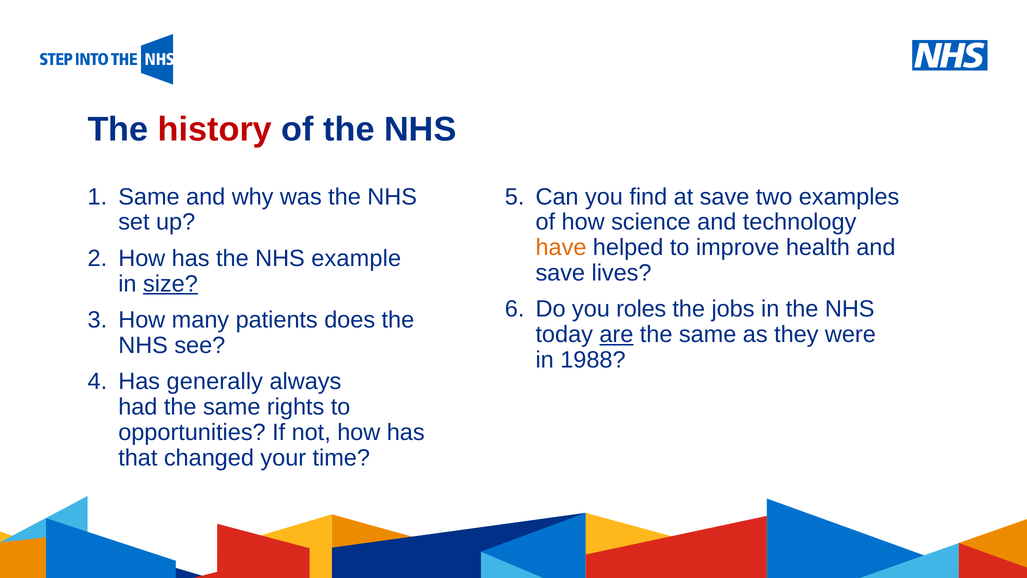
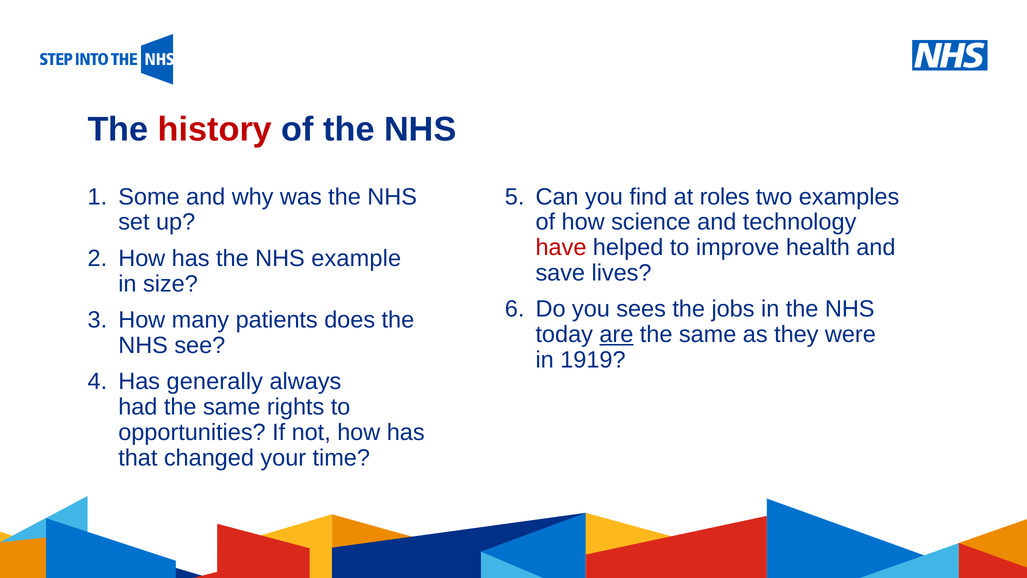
Same at (149, 197): Same -> Some
at save: save -> roles
have colour: orange -> red
size underline: present -> none
roles: roles -> sees
1988: 1988 -> 1919
